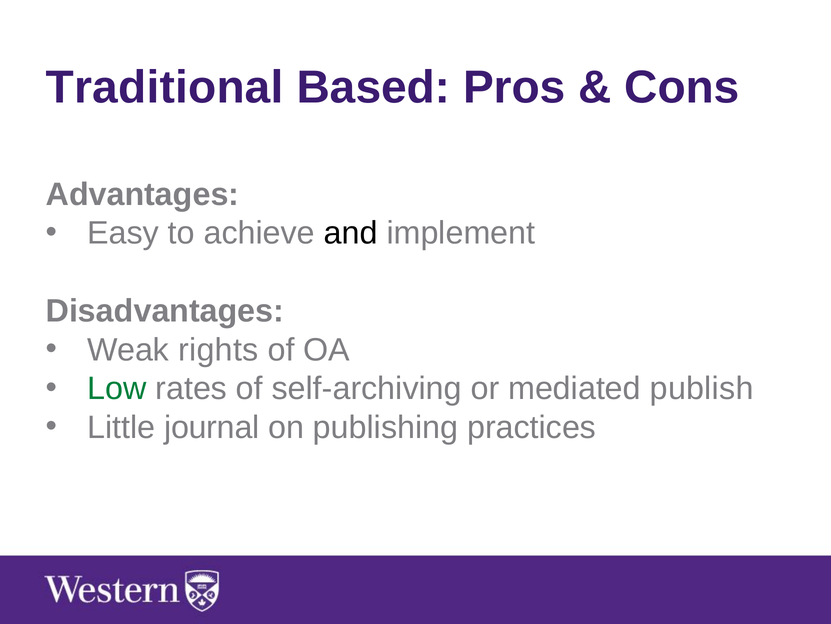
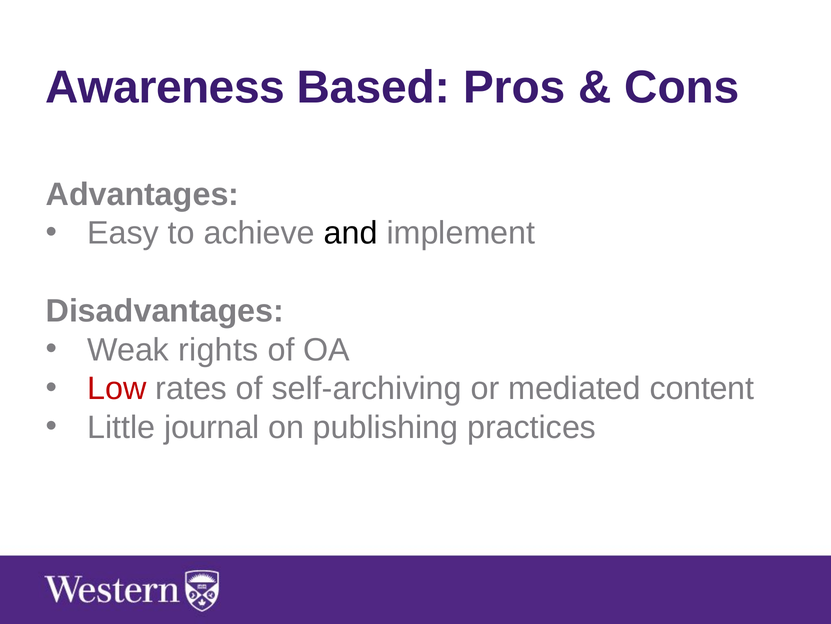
Traditional: Traditional -> Awareness
Low colour: green -> red
publish: publish -> content
